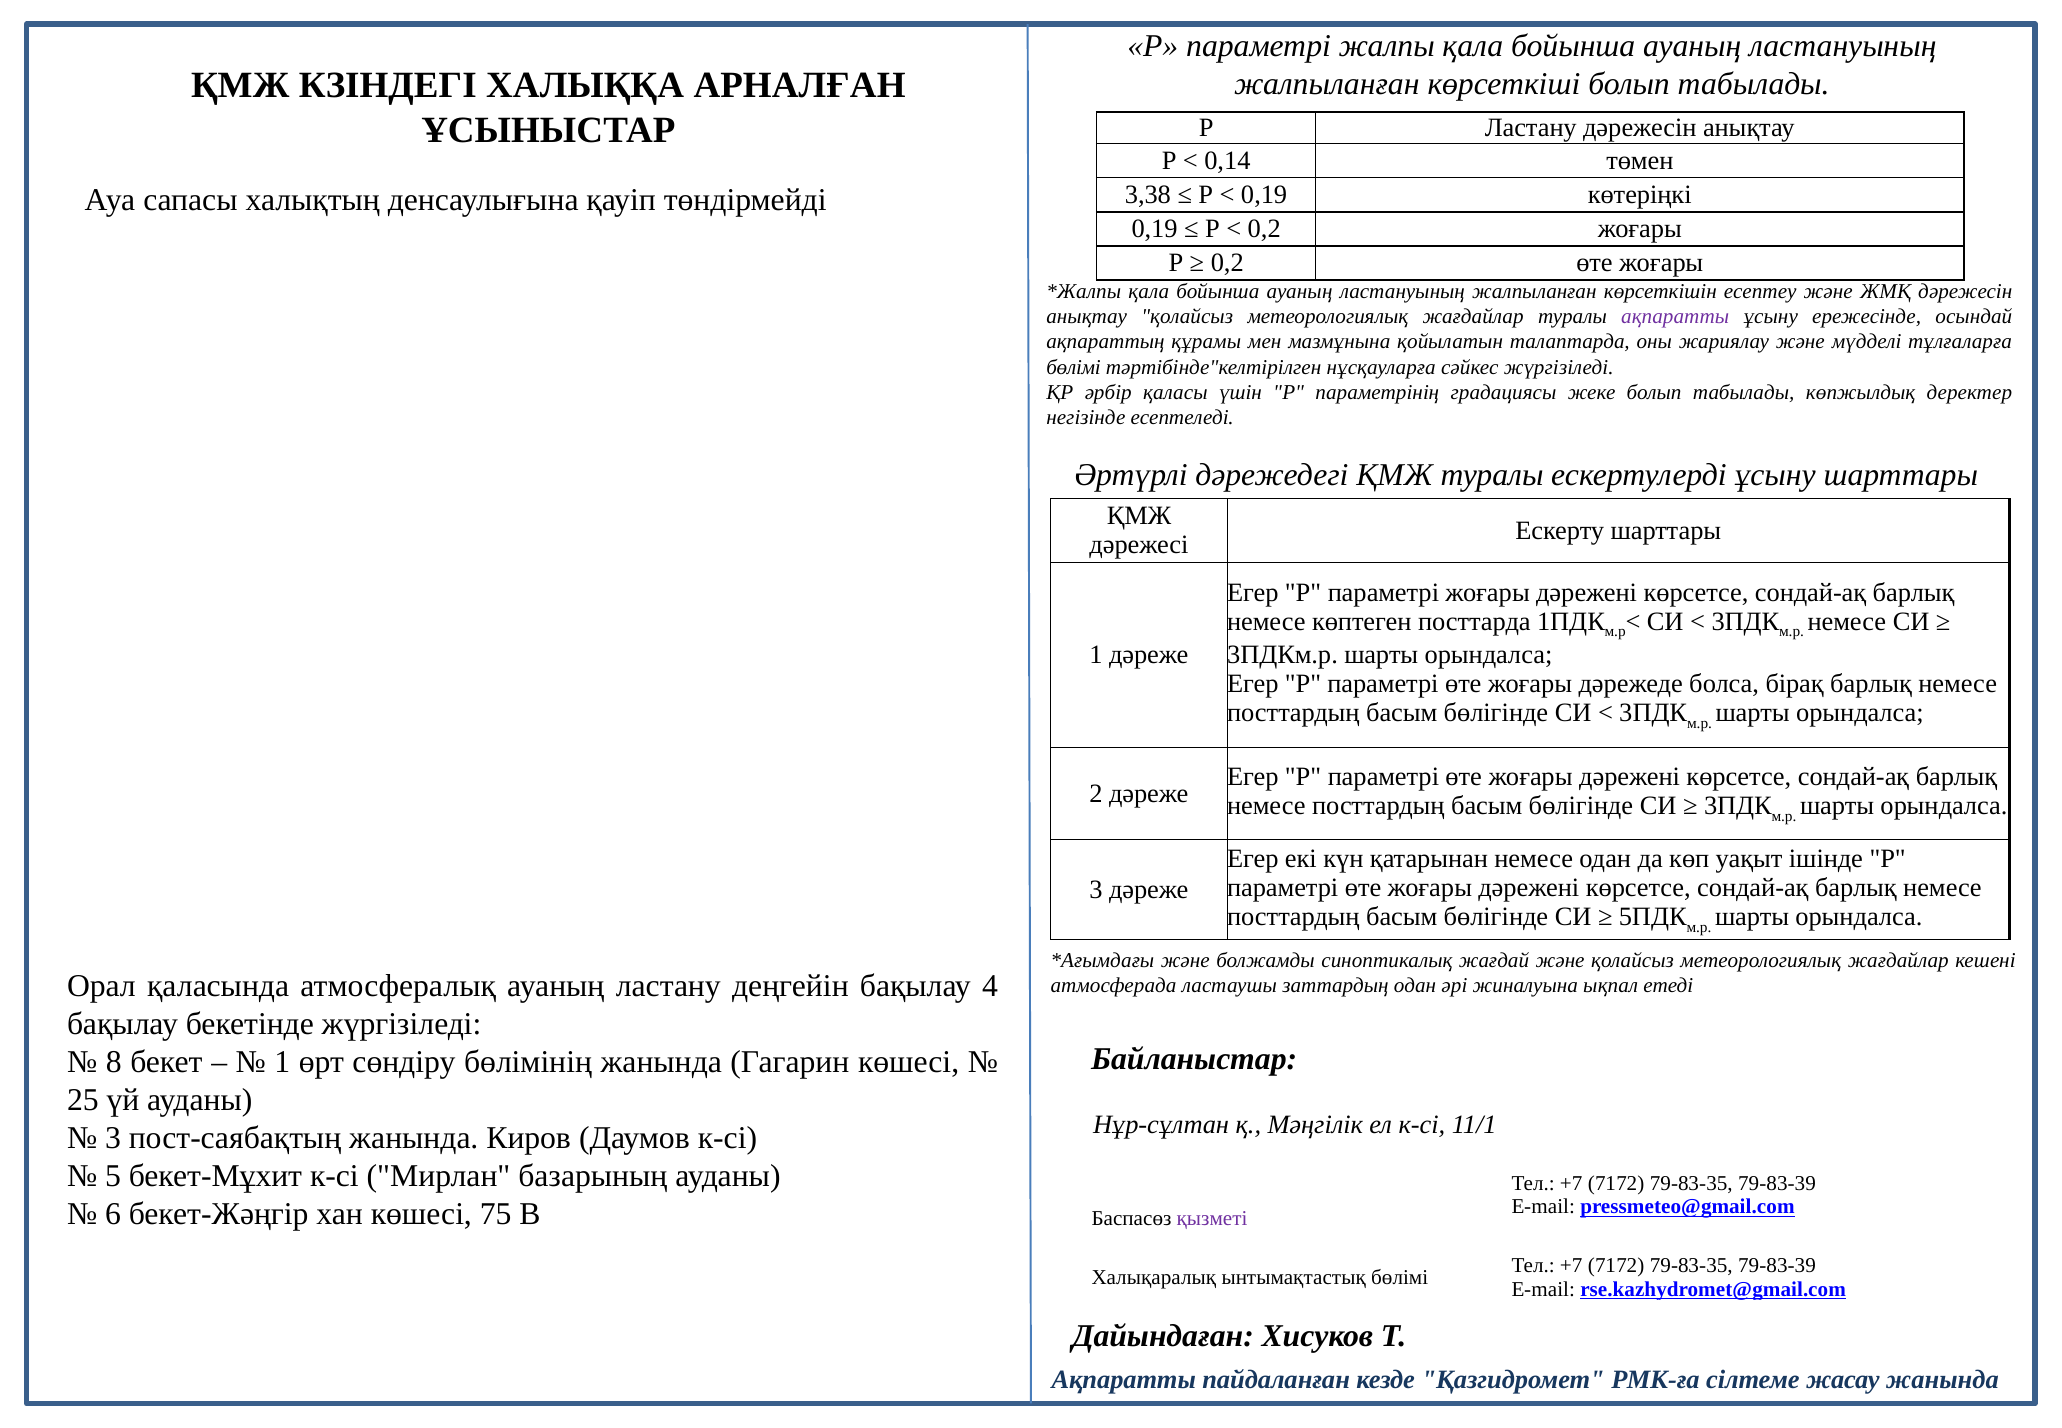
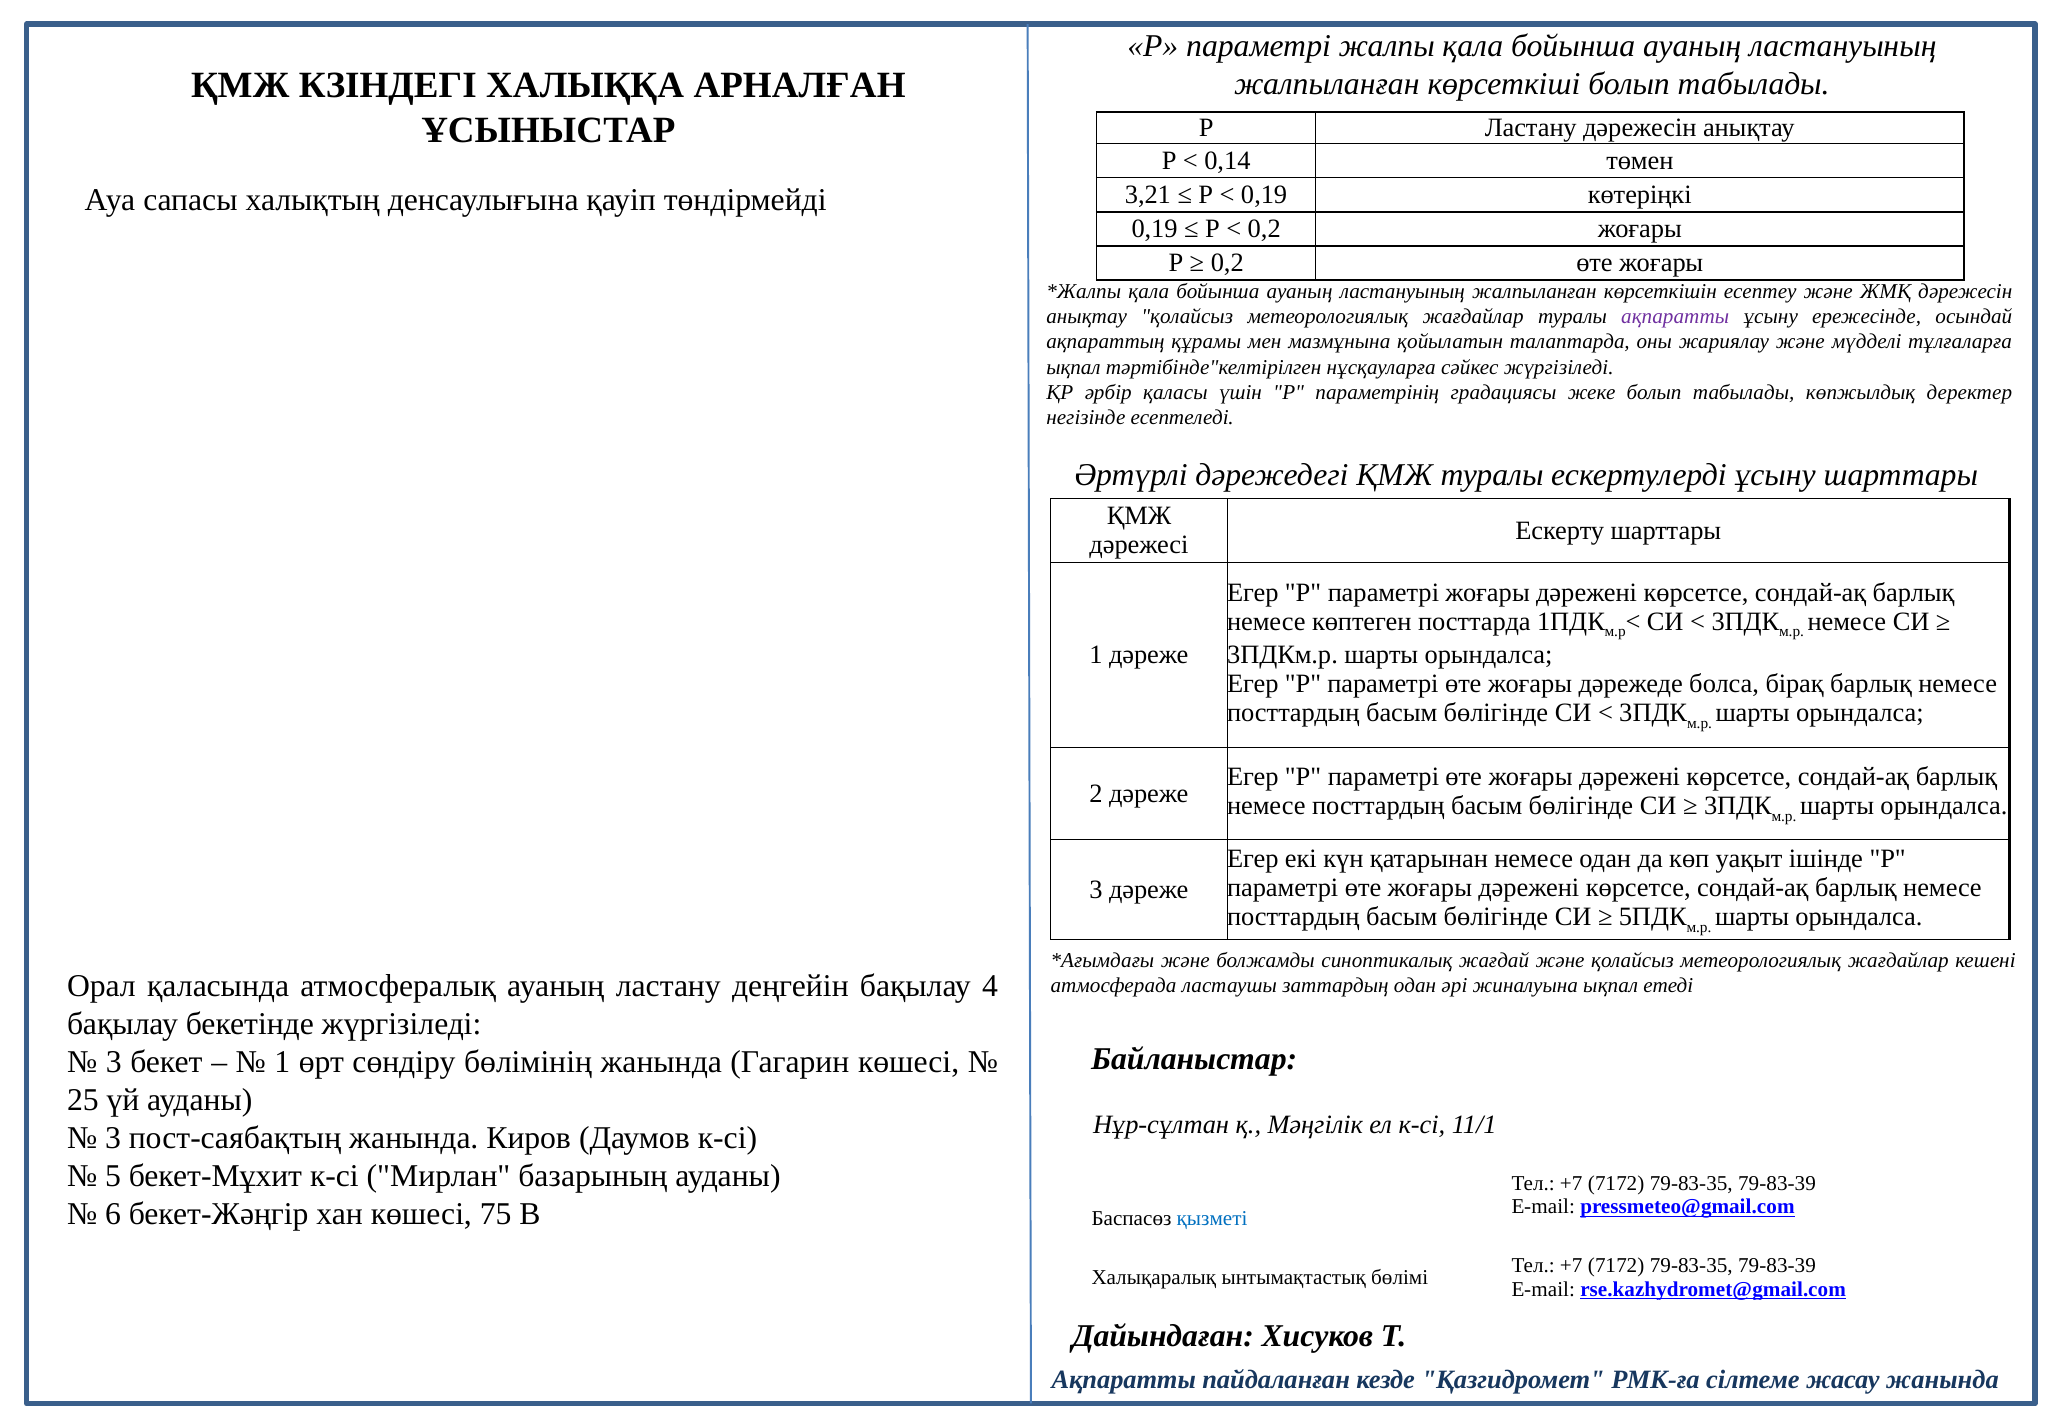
3,38: 3,38 -> 3,21
бөлімі at (1074, 367): бөлімі -> ықпал
8 at (114, 1062): 8 -> 3
қызметі colour: purple -> blue
